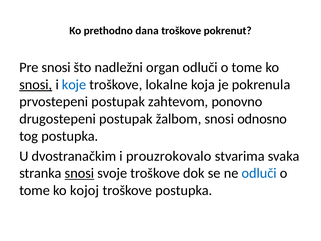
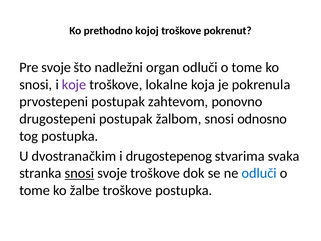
dana: dana -> kojoj
Pre snosi: snosi -> svoje
snosi at (36, 84) underline: present -> none
koje colour: blue -> purple
prouzrokovalo: prouzrokovalo -> drugostepenog
kojoj: kojoj -> žalbe
